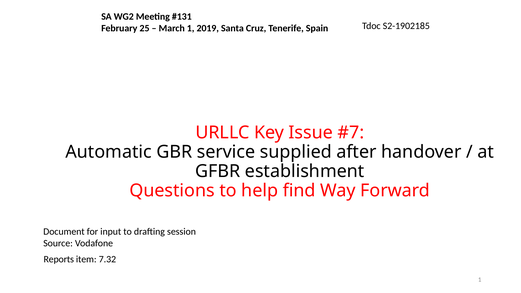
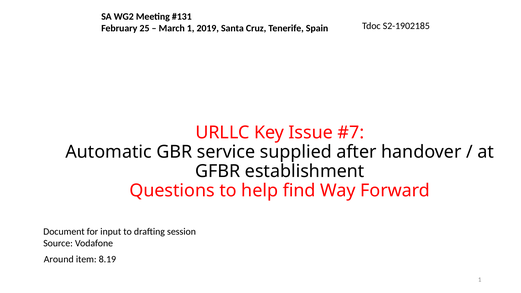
Reports: Reports -> Around
7.32: 7.32 -> 8.19
